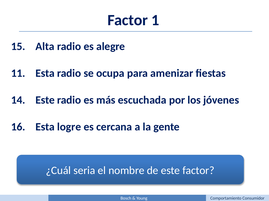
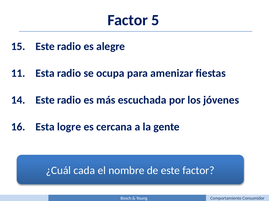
1: 1 -> 5
15 Alta: Alta -> Este
seria: seria -> cada
